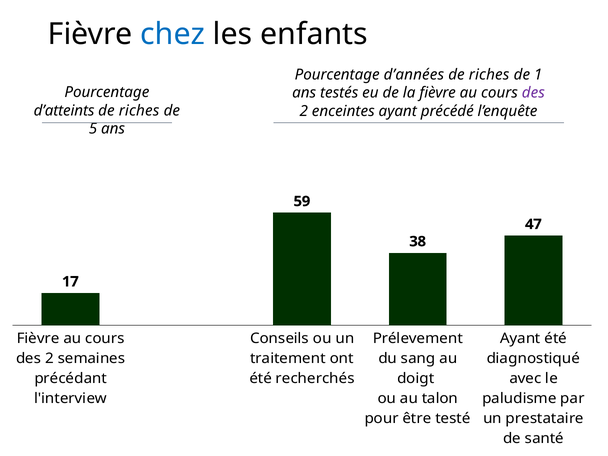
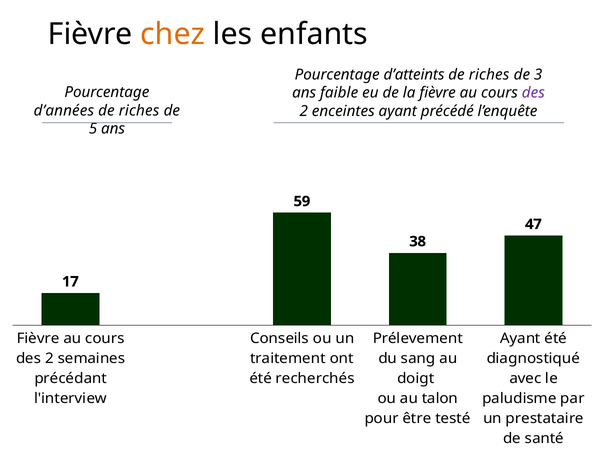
chez colour: blue -> orange
d’années: d’années -> d’atteints
1: 1 -> 3
testés: testés -> faible
d’atteints: d’atteints -> d’années
